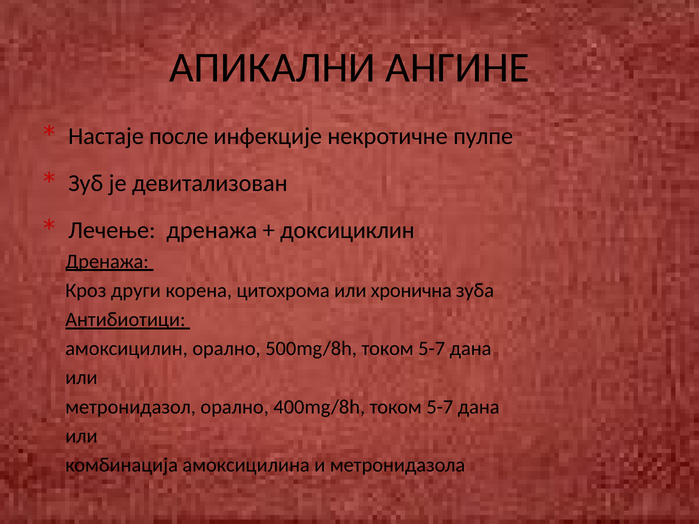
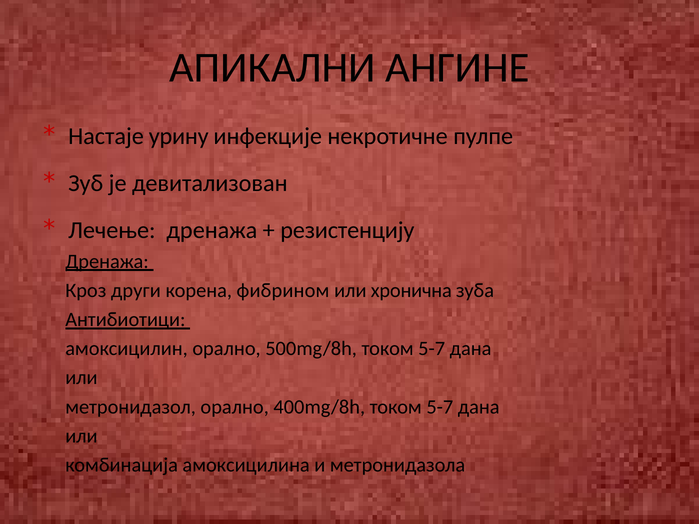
после: после -> урину
доксициклин: доксициклин -> резистенцију
цитохрома: цитохрома -> фибрином
